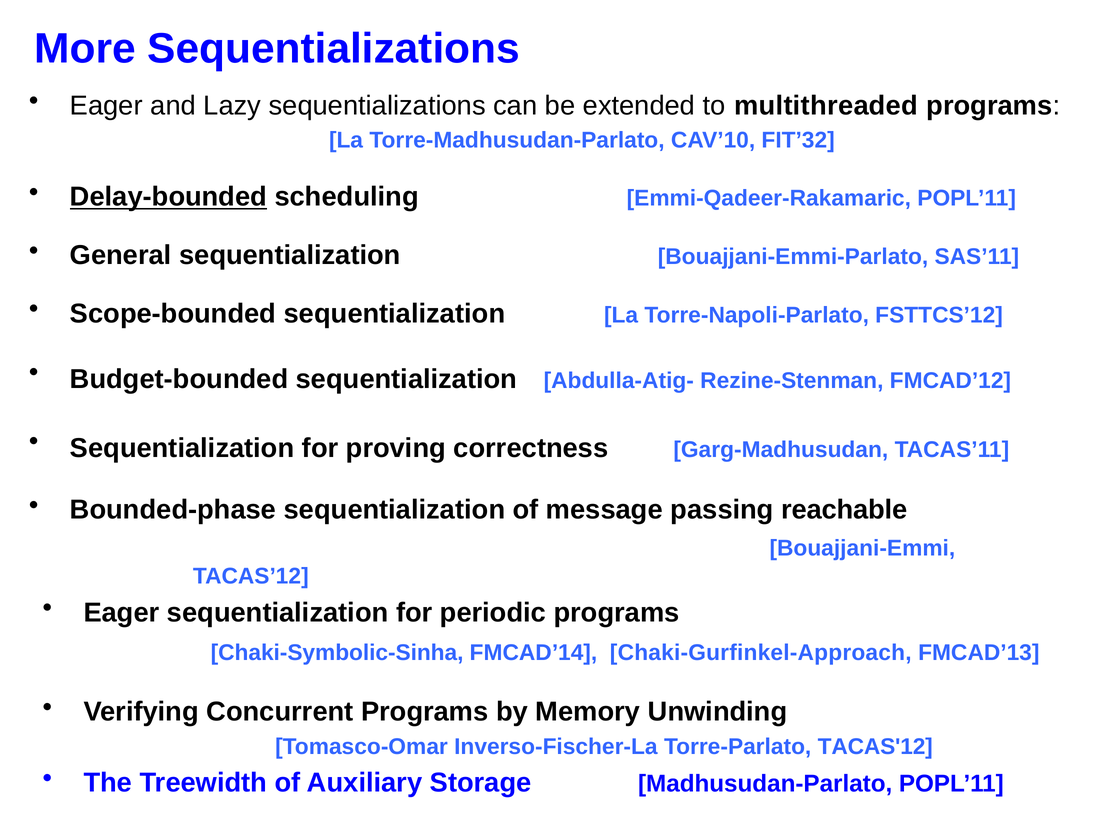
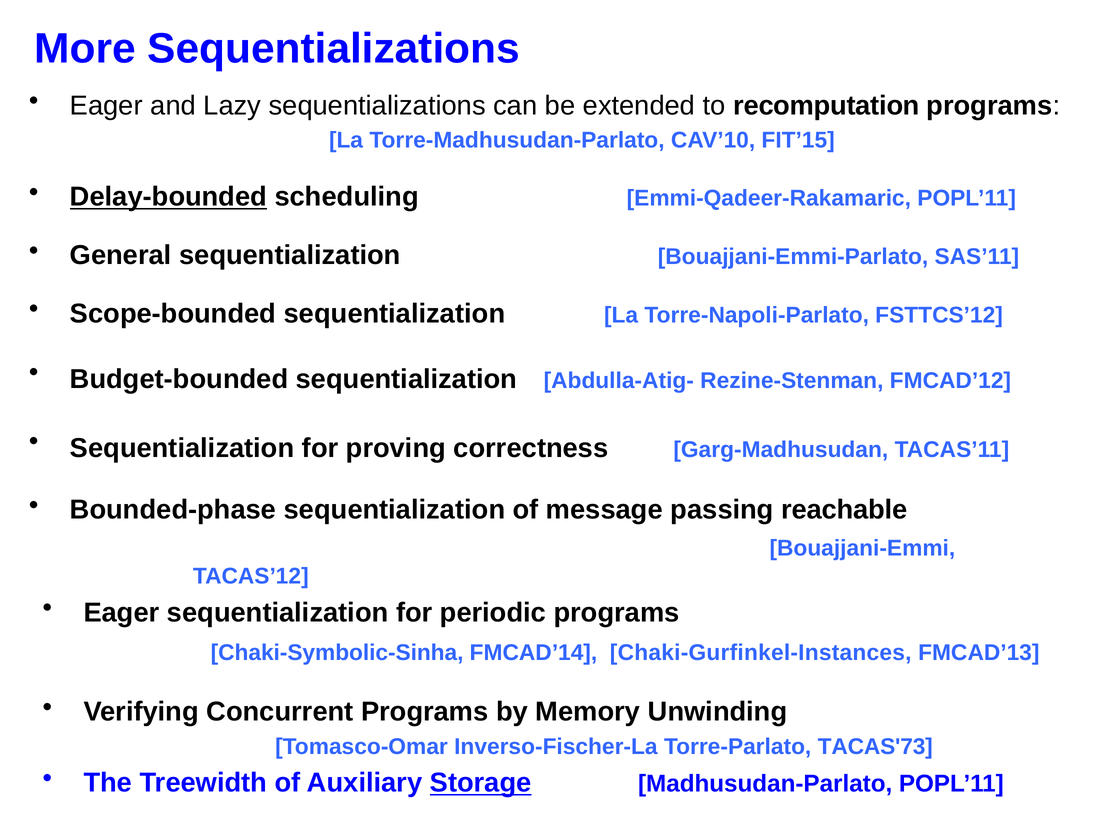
multithreaded: multithreaded -> recomputation
FIT’32: FIT’32 -> FIT’15
Chaki-Gurfinkel-Approach: Chaki-Gurfinkel-Approach -> Chaki-Gurfinkel-Instances
TACAS'12: TACAS'12 -> TACAS'73
Storage underline: none -> present
